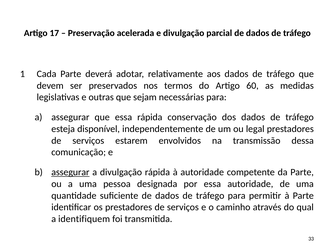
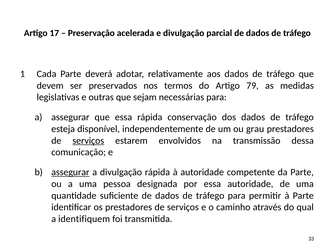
60: 60 -> 79
legal: legal -> grau
serviços at (88, 141) underline: none -> present
